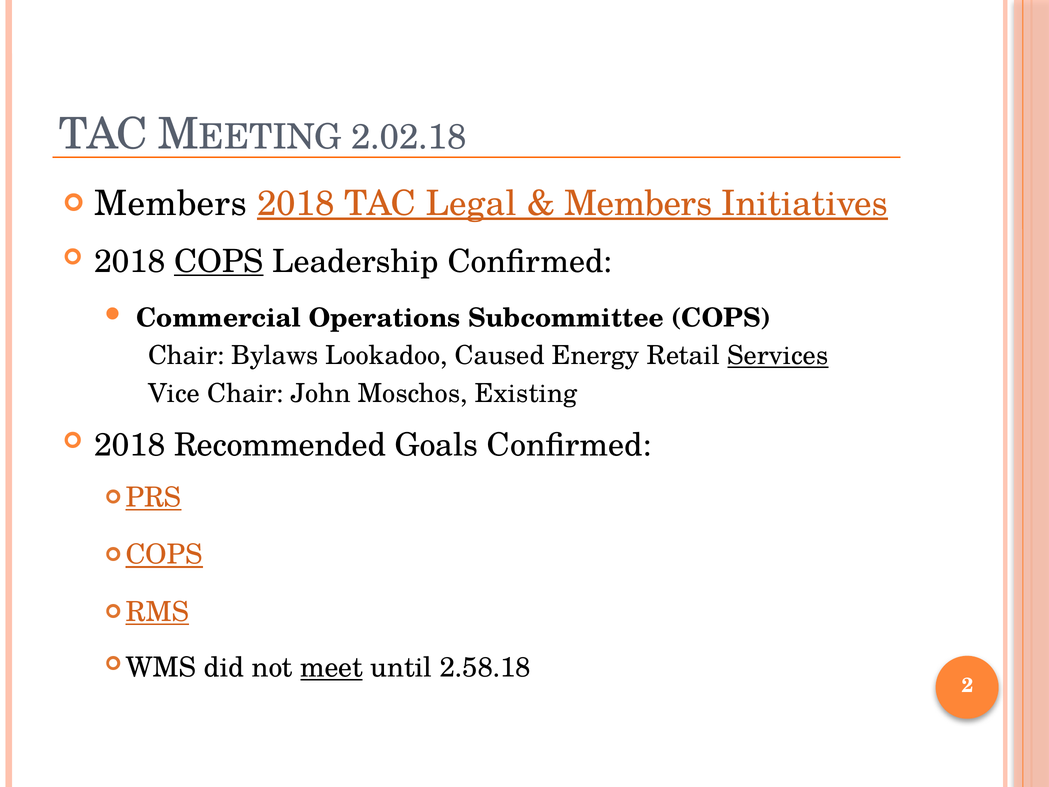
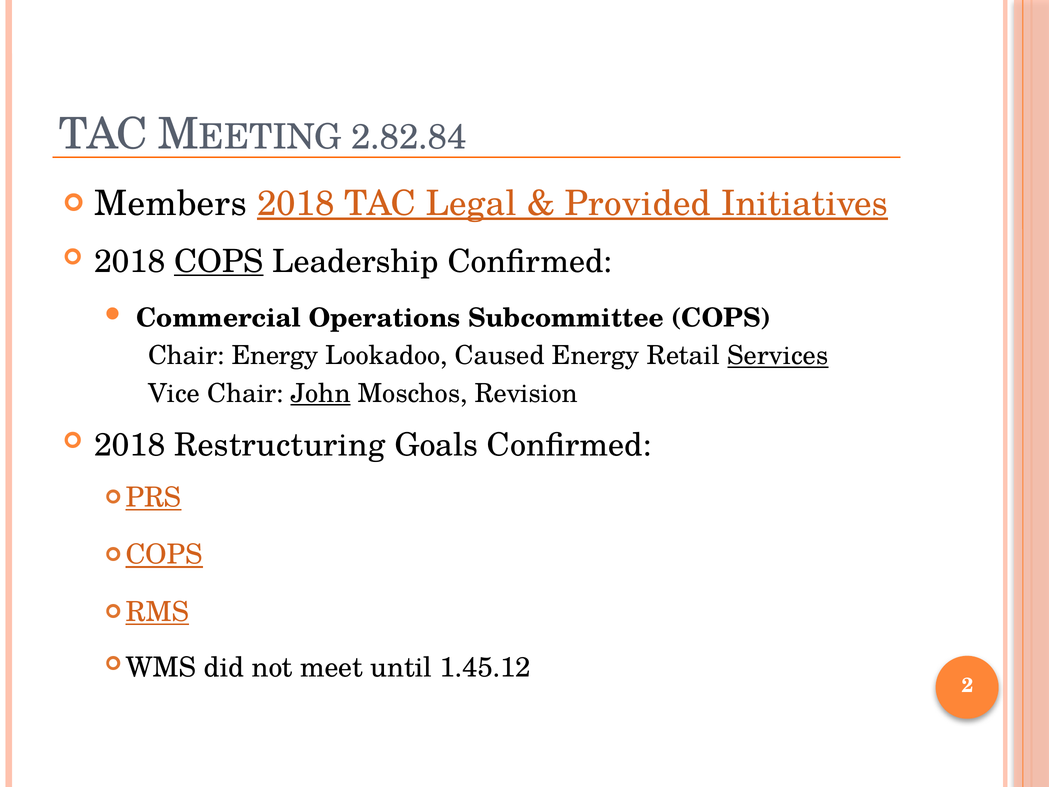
2.02.18: 2.02.18 -> 2.82.84
Members at (638, 203): Members -> Provided
Chair Bylaws: Bylaws -> Energy
John underline: none -> present
Existing: Existing -> Revision
Recommended: Recommended -> Restructuring
meet underline: present -> none
2.58.18: 2.58.18 -> 1.45.12
